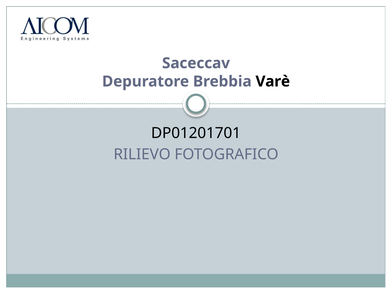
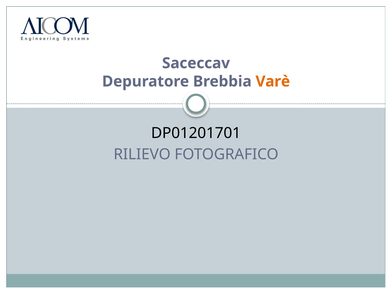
Varè colour: black -> orange
